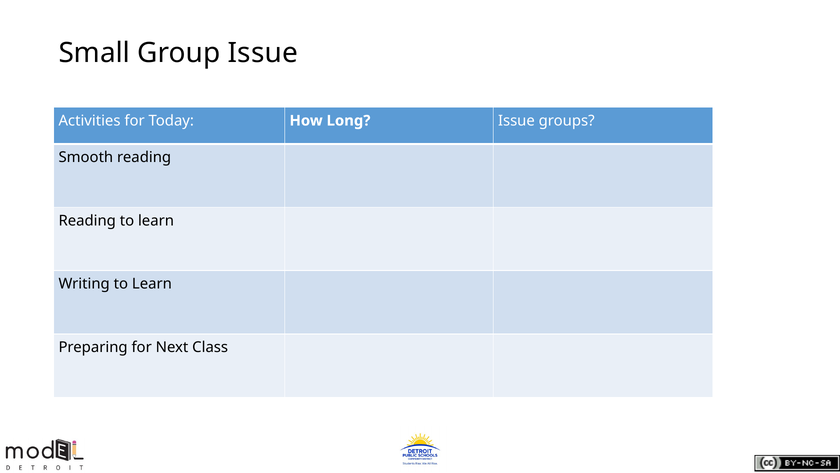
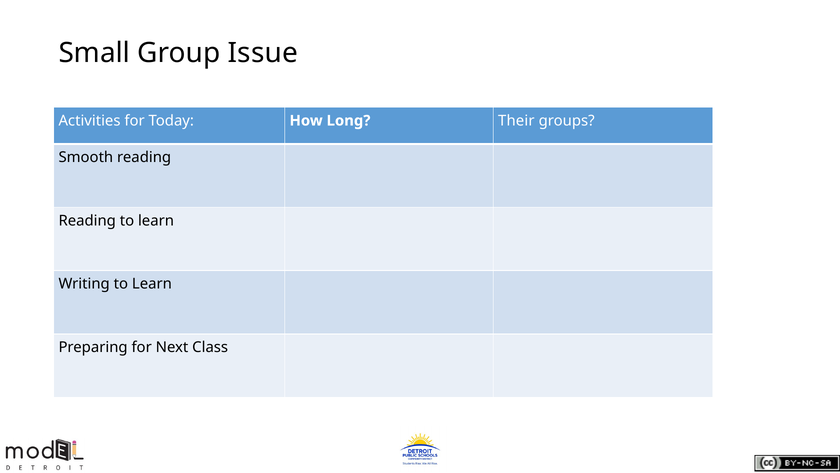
Long Issue: Issue -> Their
